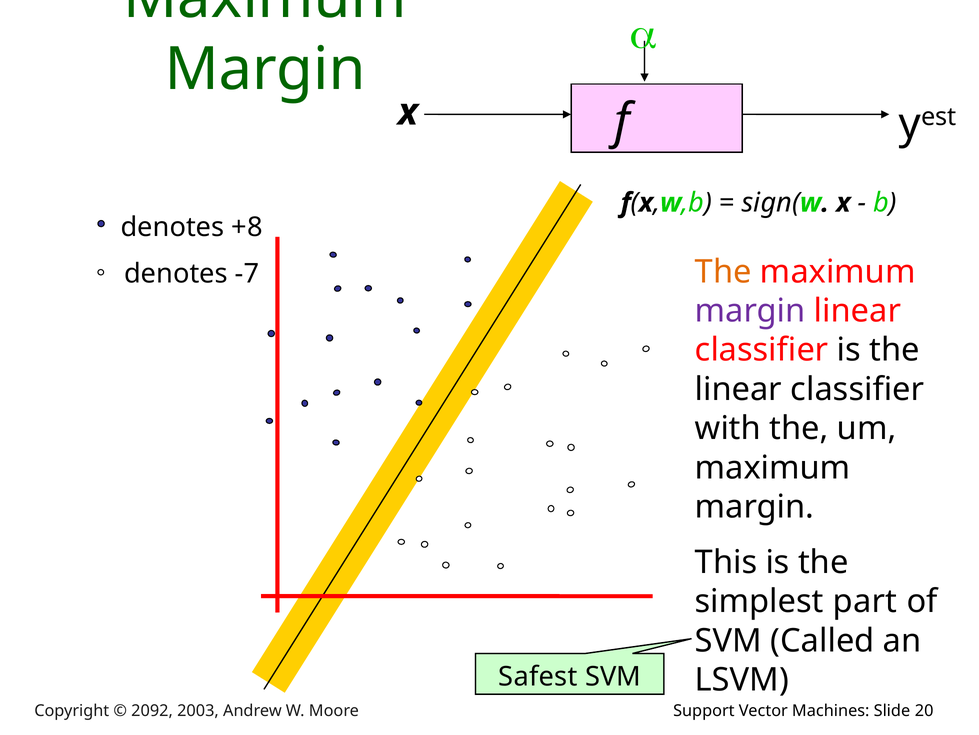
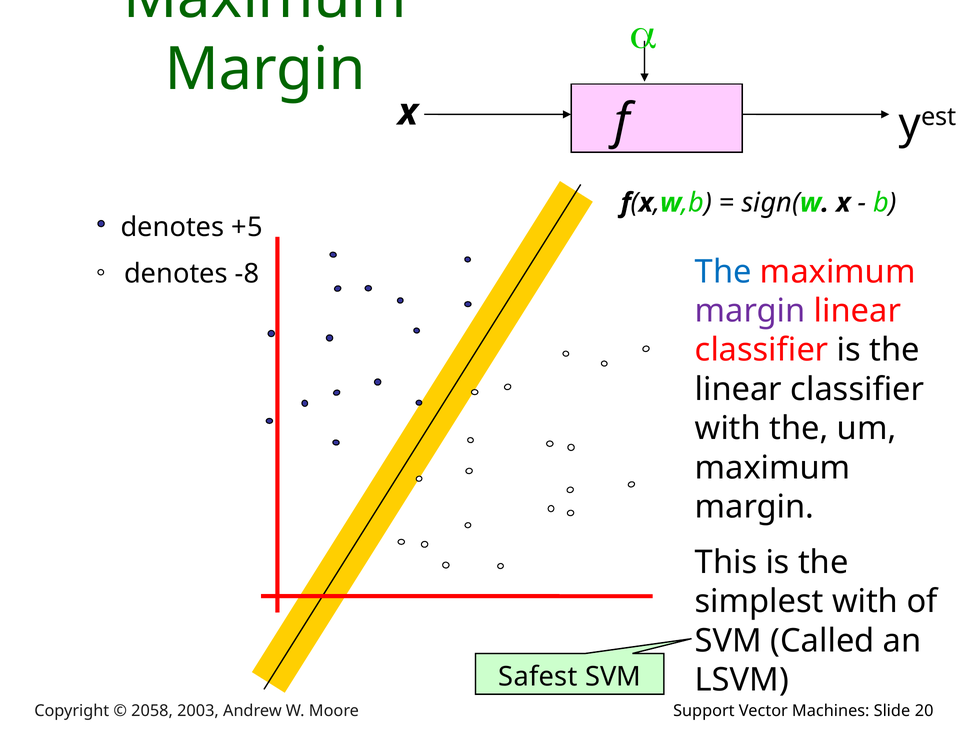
+8: +8 -> +5
The at (723, 271) colour: orange -> blue
-7: -7 -> -8
simplest part: part -> with
2092: 2092 -> 2058
